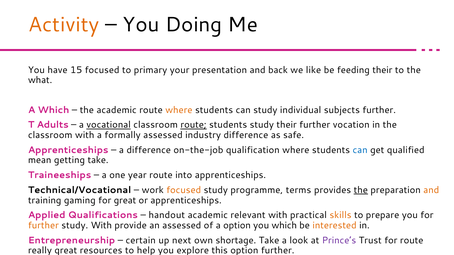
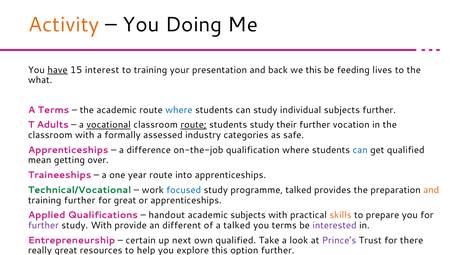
have underline: none -> present
15 focused: focused -> interest
to primary: primary -> training
we like: like -> this
feeding their: their -> lives
A Which: Which -> Terms
where at (179, 110) colour: orange -> blue
industry difference: difference -> categories
getting take: take -> over
Technical/Vocational colour: black -> green
focused at (184, 190) colour: orange -> blue
programme terms: terms -> talked
the at (361, 190) underline: present -> none
training gaming: gaming -> further
academic relevant: relevant -> subjects
further at (43, 226) colour: orange -> purple
an assessed: assessed -> different
a option: option -> talked
you which: which -> terms
interested colour: orange -> purple
own shortage: shortage -> qualified
for route: route -> there
